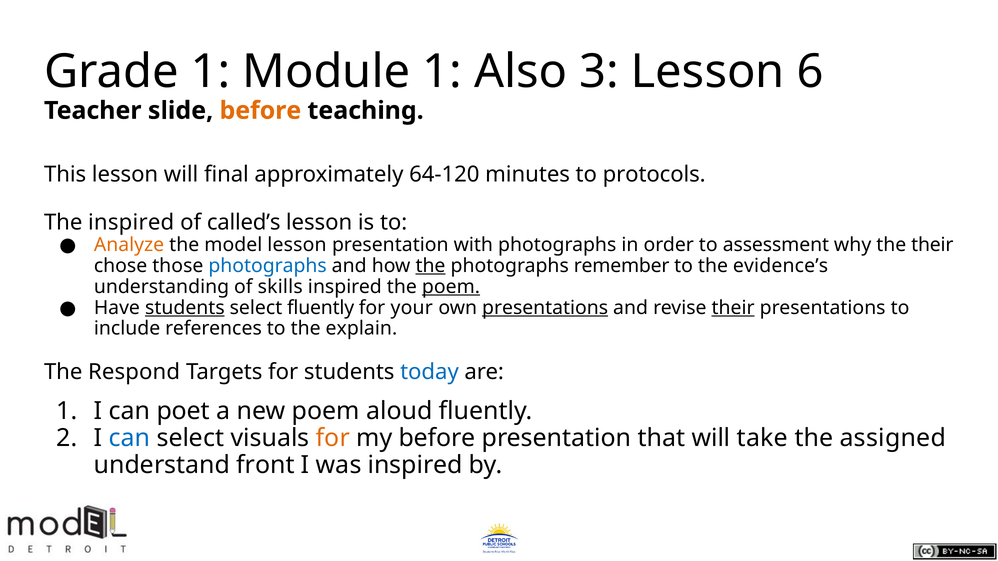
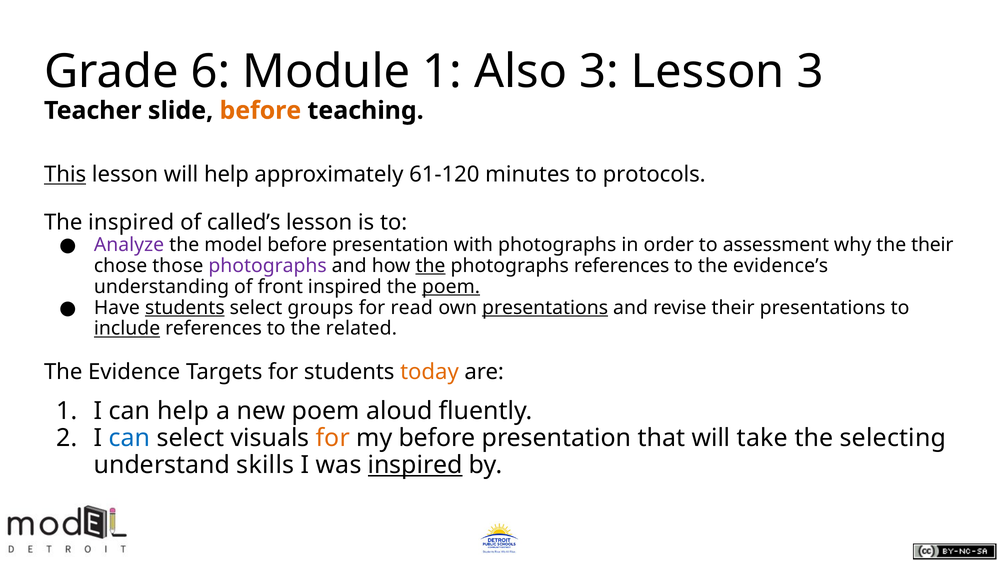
Grade 1: 1 -> 6
Lesson 6: 6 -> 3
This underline: none -> present
will final: final -> help
64-120: 64-120 -> 61-120
Analyze colour: orange -> purple
model lesson: lesson -> before
photographs at (268, 266) colour: blue -> purple
photographs remember: remember -> references
skills: skills -> front
select fluently: fluently -> groups
your: your -> read
their at (733, 308) underline: present -> none
include underline: none -> present
explain: explain -> related
Respond: Respond -> Evidence
today colour: blue -> orange
can poet: poet -> help
assigned: assigned -> selecting
front: front -> skills
inspired at (415, 465) underline: none -> present
